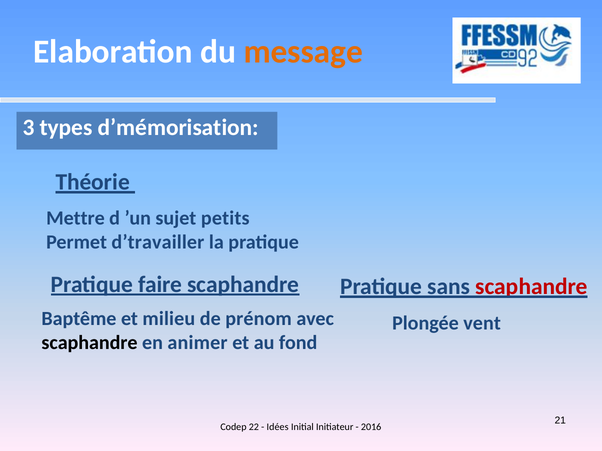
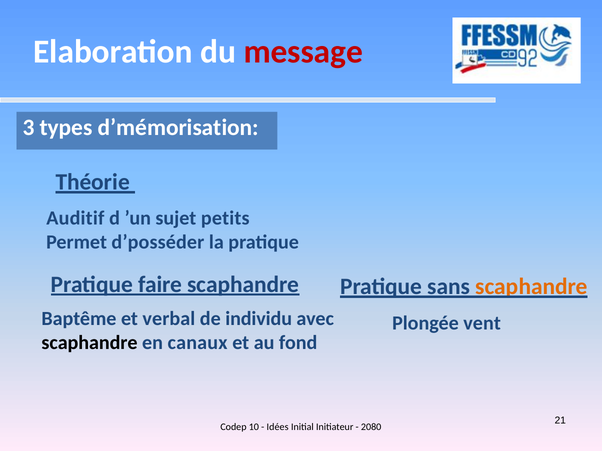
message colour: orange -> red
Mettre: Mettre -> Auditif
d’travailler: d’travailler -> d’posséder
scaphandre at (532, 287) colour: red -> orange
milieu: milieu -> verbal
prénom: prénom -> individu
animer: animer -> canaux
22: 22 -> 10
2016: 2016 -> 2080
